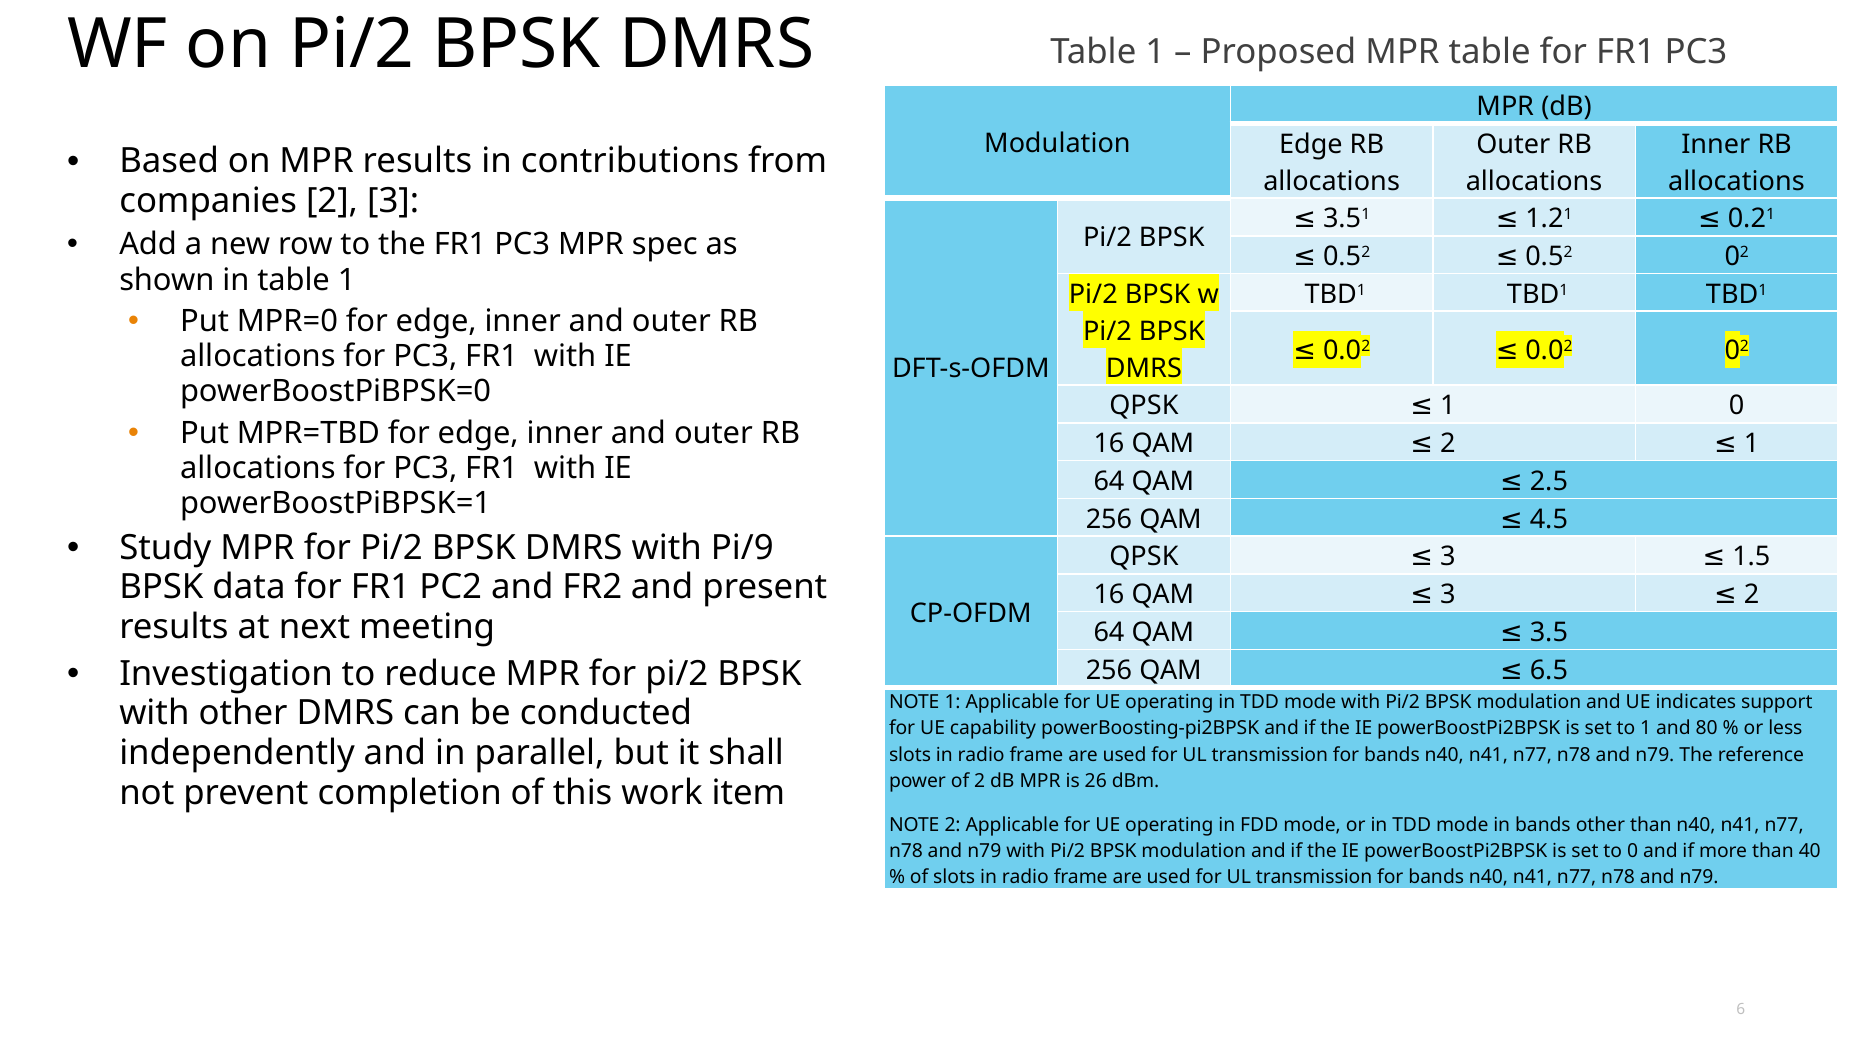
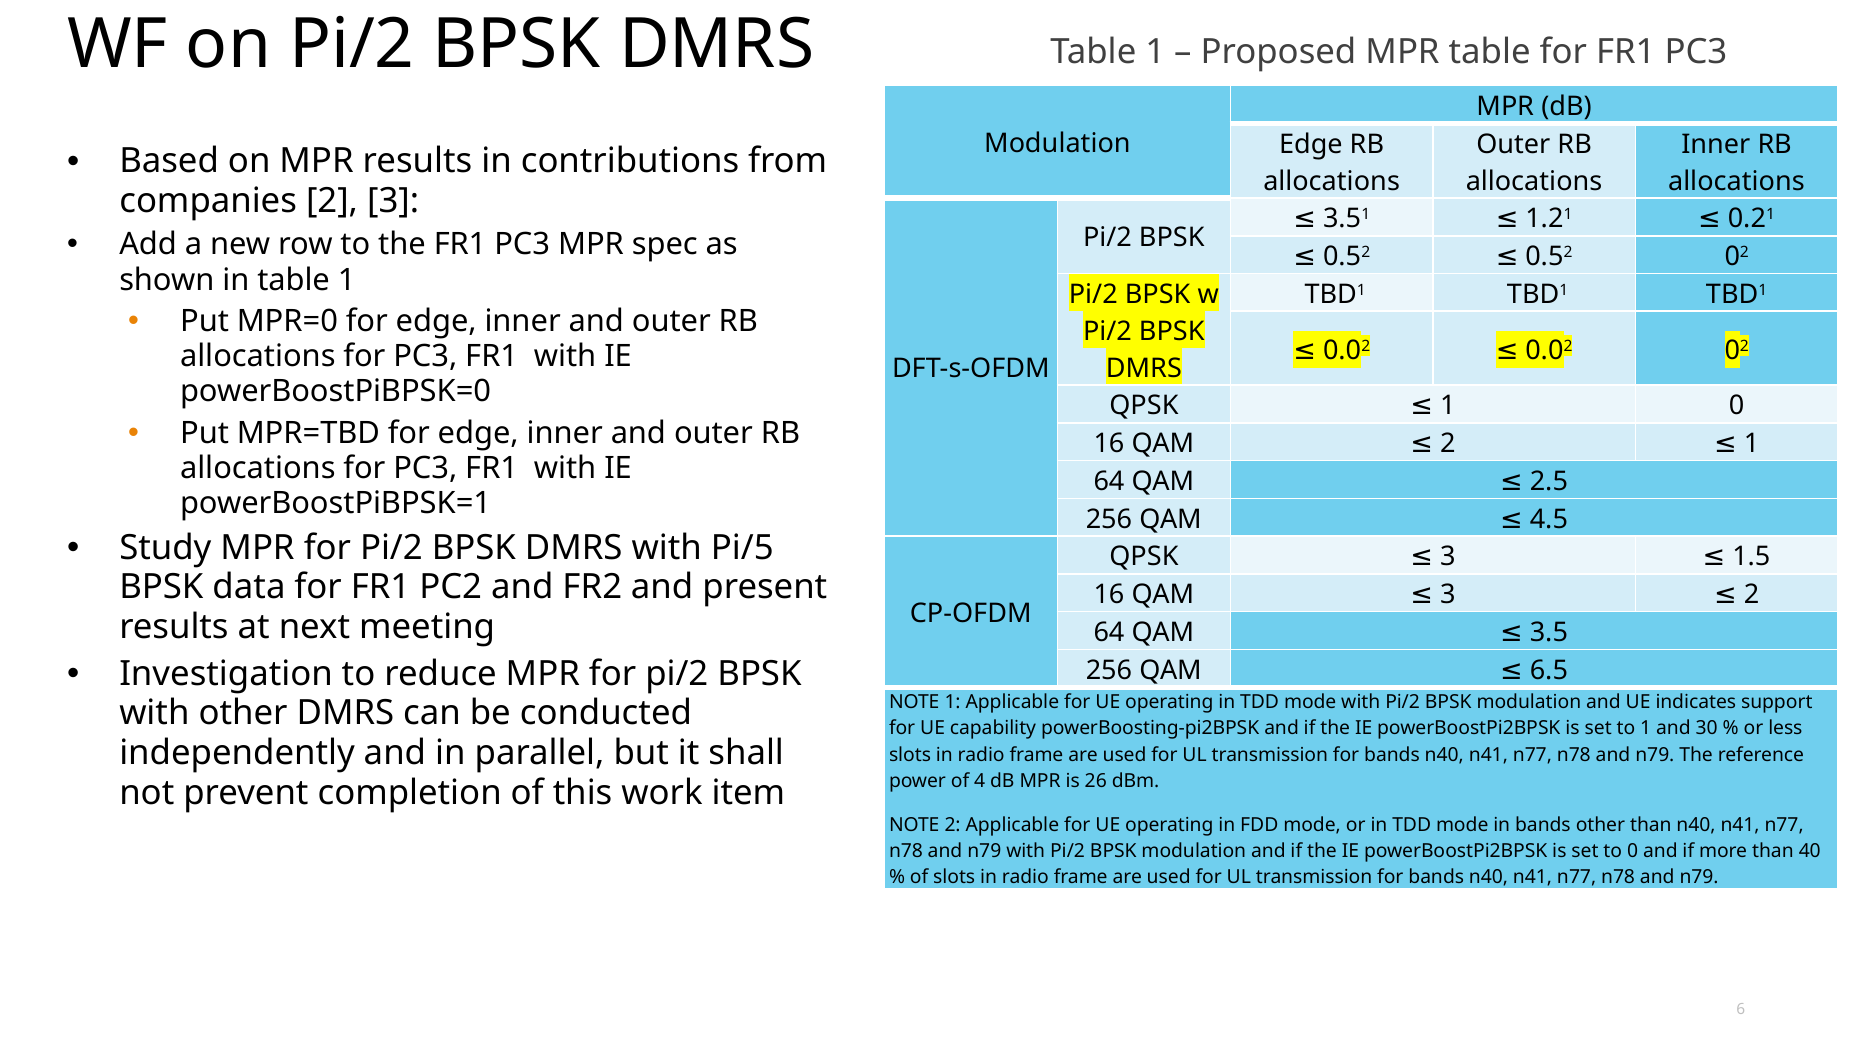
Pi/9: Pi/9 -> Pi/5
80: 80 -> 30
of 2: 2 -> 4
